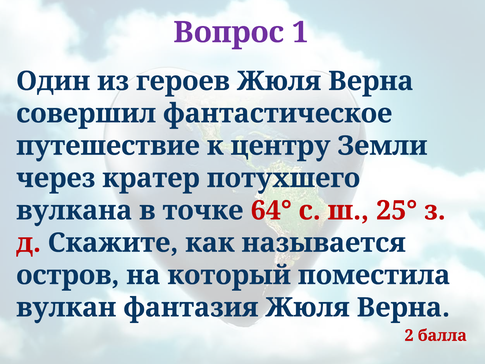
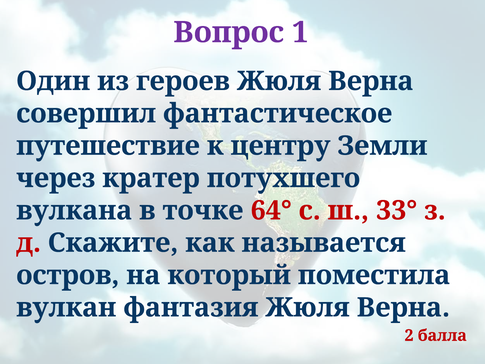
25°: 25° -> 33°
